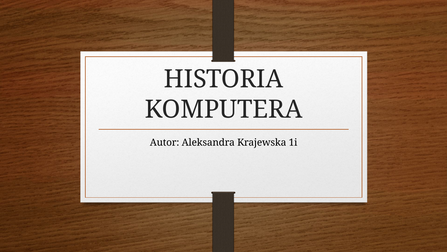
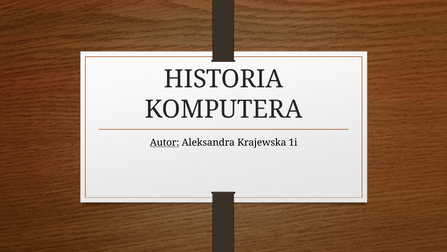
Autor underline: none -> present
